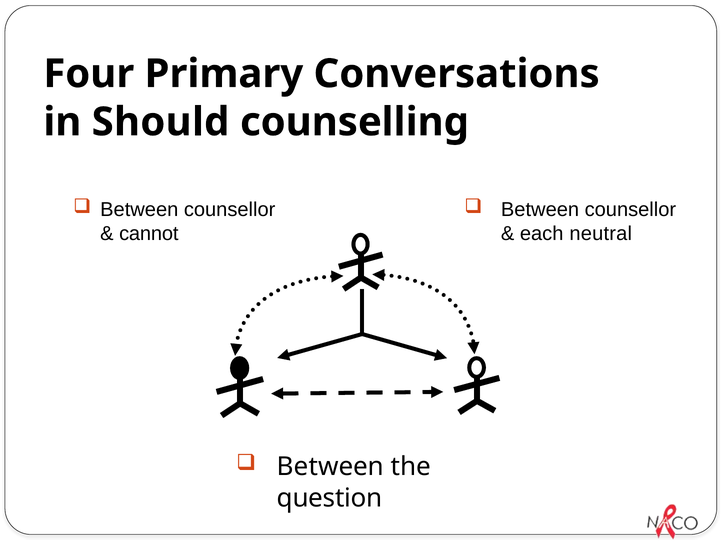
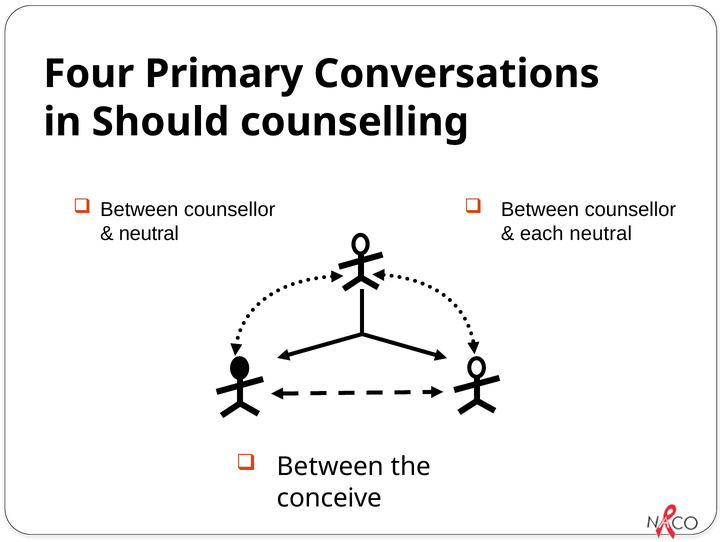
cannot at (149, 234): cannot -> neutral
question: question -> conceive
